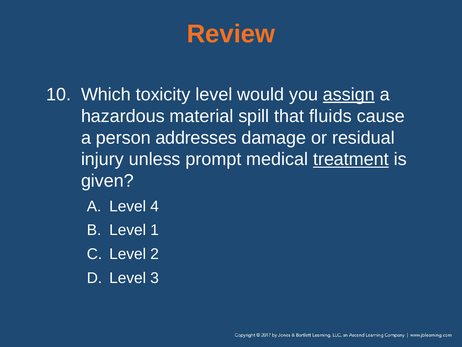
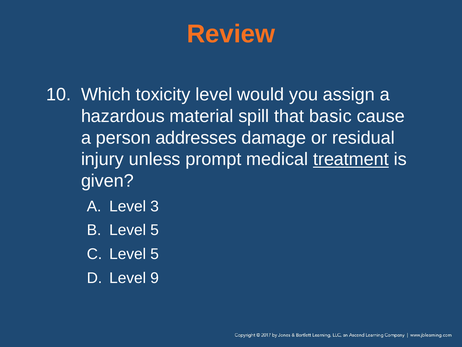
assign underline: present -> none
fluids: fluids -> basic
4: 4 -> 3
1 at (155, 230): 1 -> 5
2 at (155, 254): 2 -> 5
3: 3 -> 9
